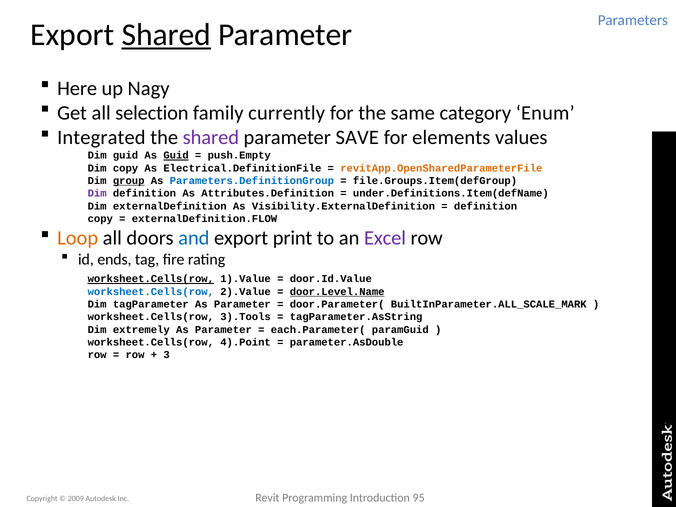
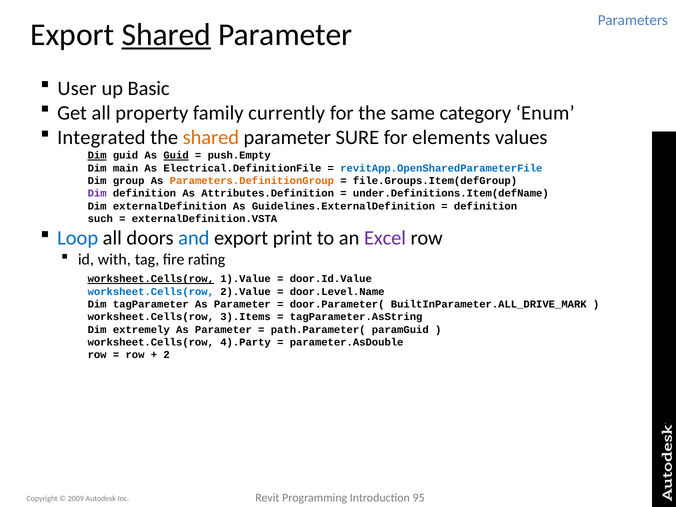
Here: Here -> User
Nagy: Nagy -> Basic
selection: selection -> property
shared at (211, 138) colour: purple -> orange
SAVE: SAVE -> SURE
Dim at (97, 156) underline: none -> present
Dim copy: copy -> main
revitApp.OpenSharedParameterFile colour: orange -> blue
group underline: present -> none
Parameters.DefinitionGroup colour: blue -> orange
Visibility.ExternalDefinition: Visibility.ExternalDefinition -> Guidelines.ExternalDefinition
copy at (100, 219): copy -> such
externalDefinition.FLOW: externalDefinition.FLOW -> externalDefinition.VSTA
Loop colour: orange -> blue
ends: ends -> with
door.Level.Name underline: present -> none
BuiltInParameter.ALL_SCALE_MARK: BuiltInParameter.ALL_SCALE_MARK -> BuiltInParameter.ALL_DRIVE_MARK
3).Tools: 3).Tools -> 3).Items
each.Parameter(: each.Parameter( -> path.Parameter(
4).Point: 4).Point -> 4).Party
3: 3 -> 2
